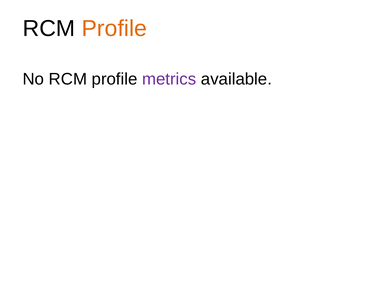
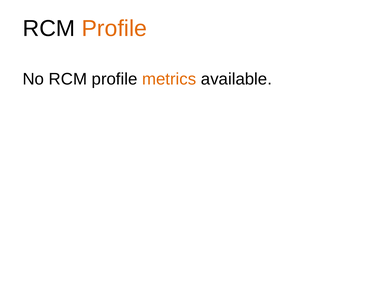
metrics colour: purple -> orange
